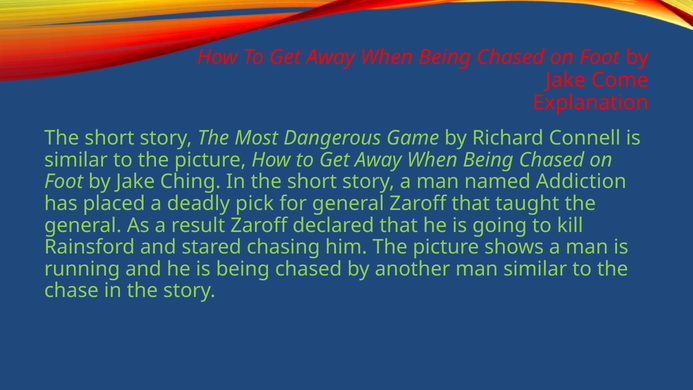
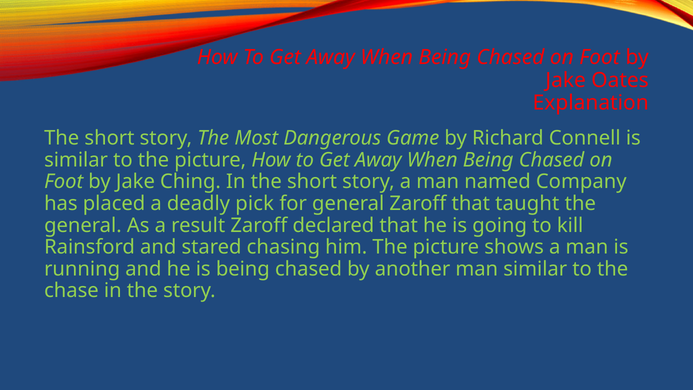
Come: Come -> Oates
Addiction: Addiction -> Company
